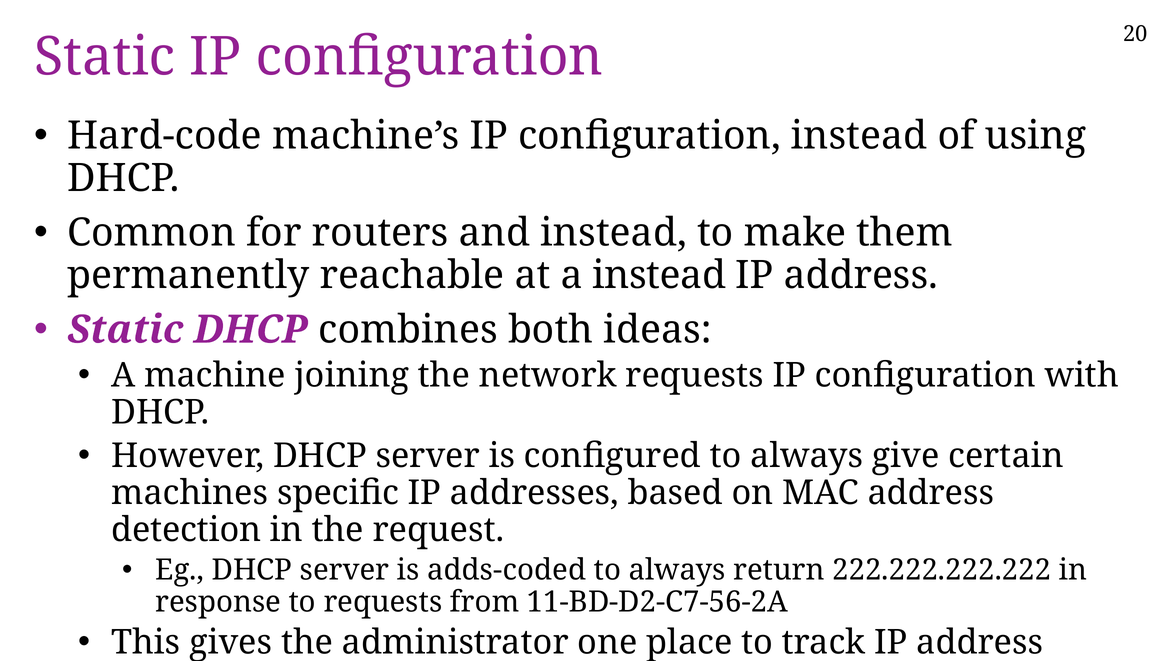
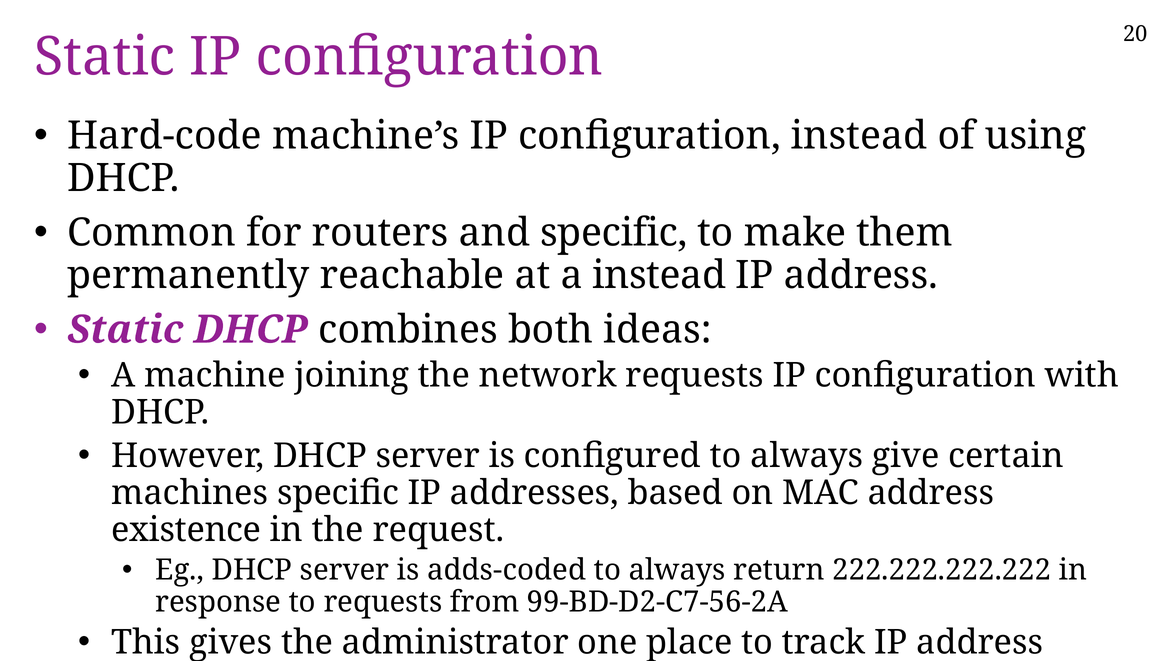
and instead: instead -> specific
detection: detection -> existence
11-BD-D2-C7-56-2A: 11-BD-D2-C7-56-2A -> 99-BD-D2-C7-56-2A
